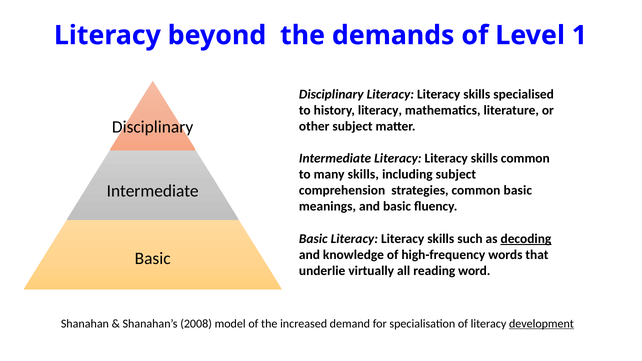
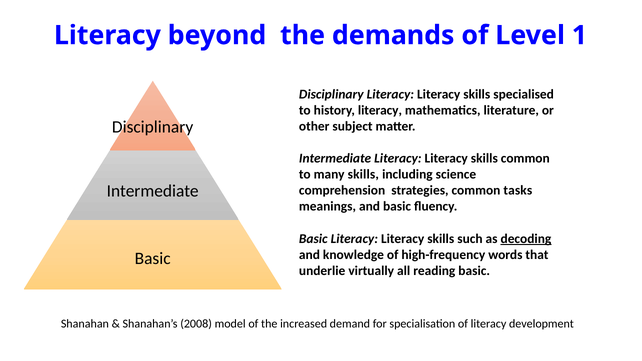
including subject: subject -> science
common basic: basic -> tasks
reading word: word -> basic
development underline: present -> none
